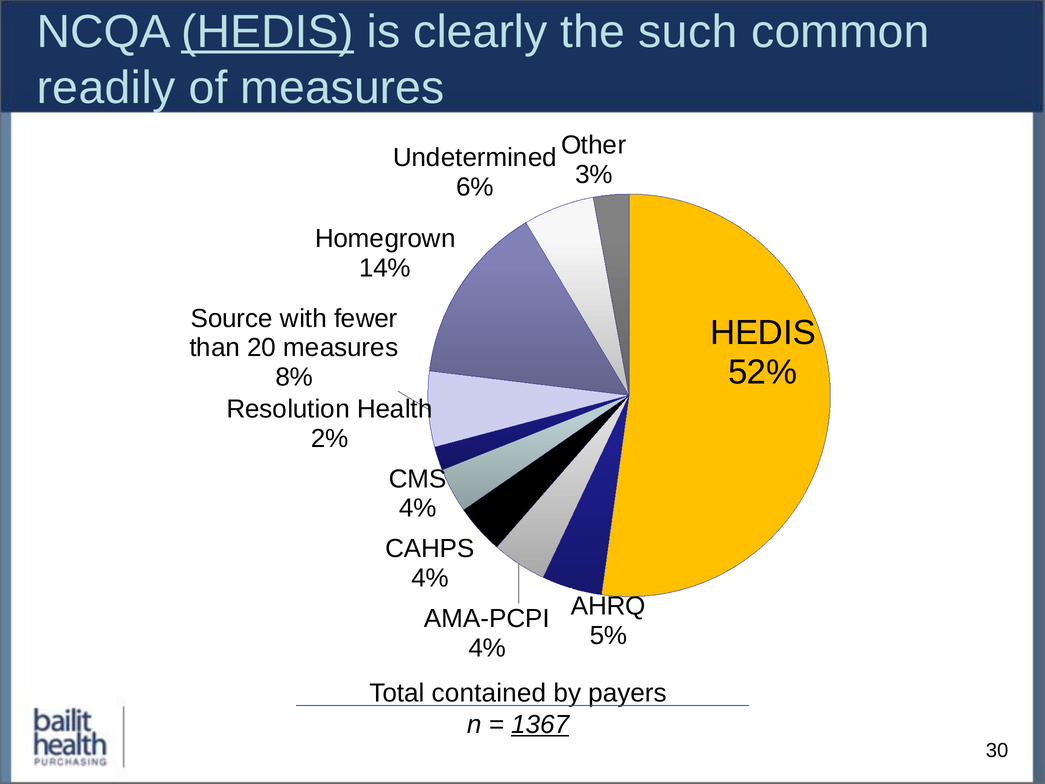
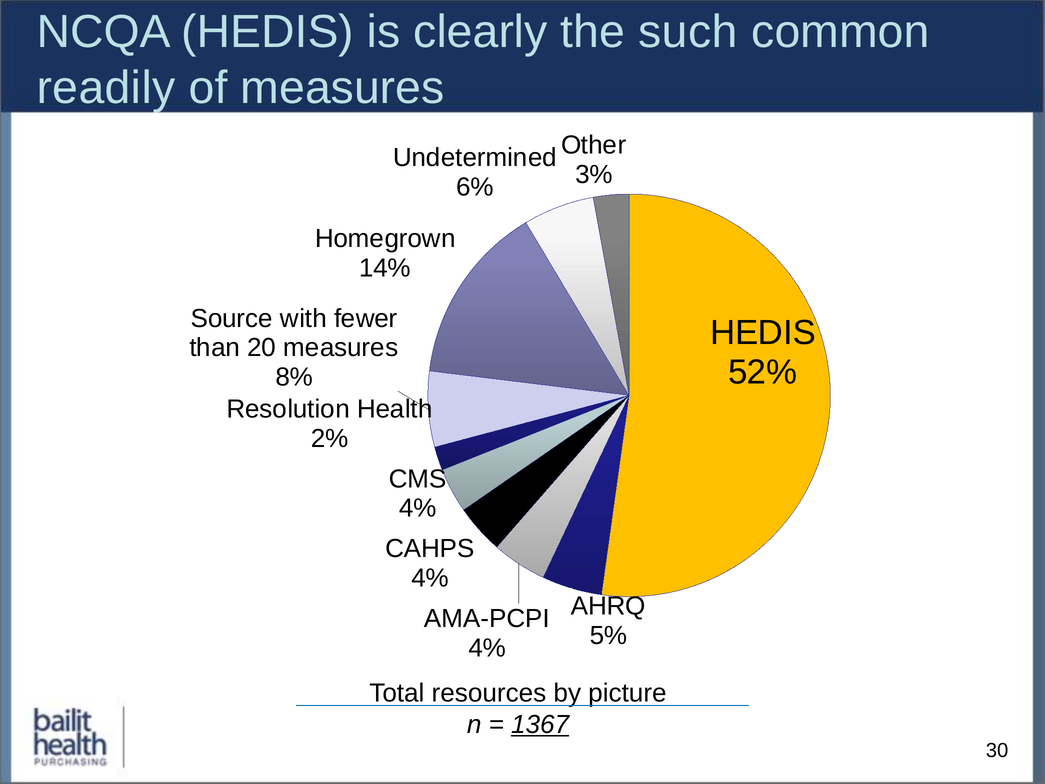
HEDIS at (267, 32) underline: present -> none
contained: contained -> resources
payers: payers -> picture
